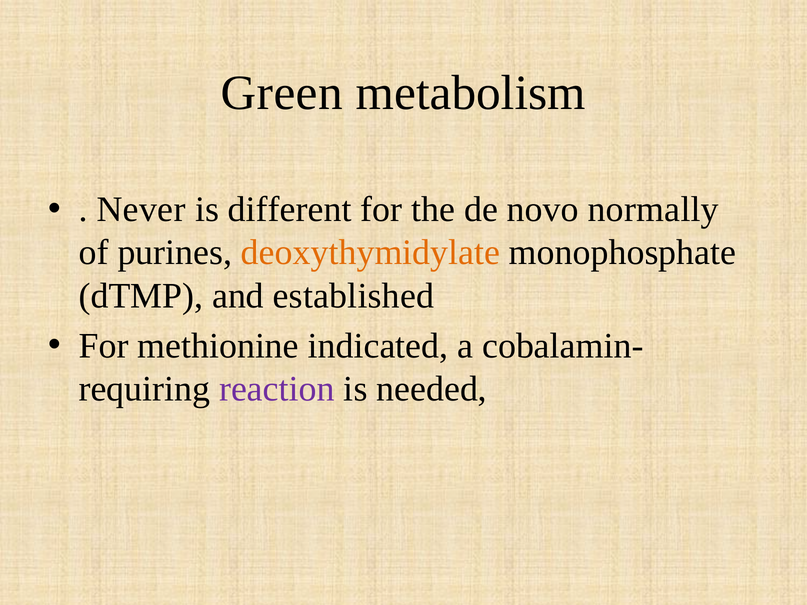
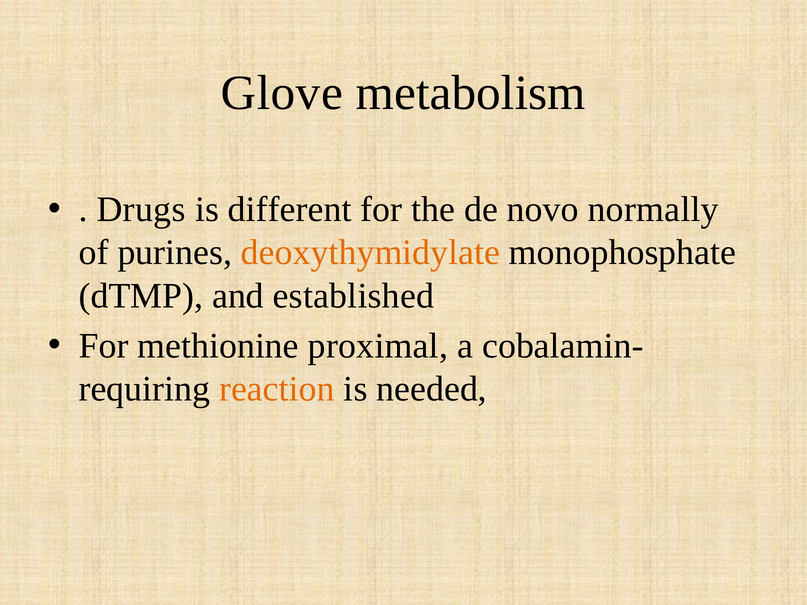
Green: Green -> Glove
Never: Never -> Drugs
indicated: indicated -> proximal
reaction colour: purple -> orange
